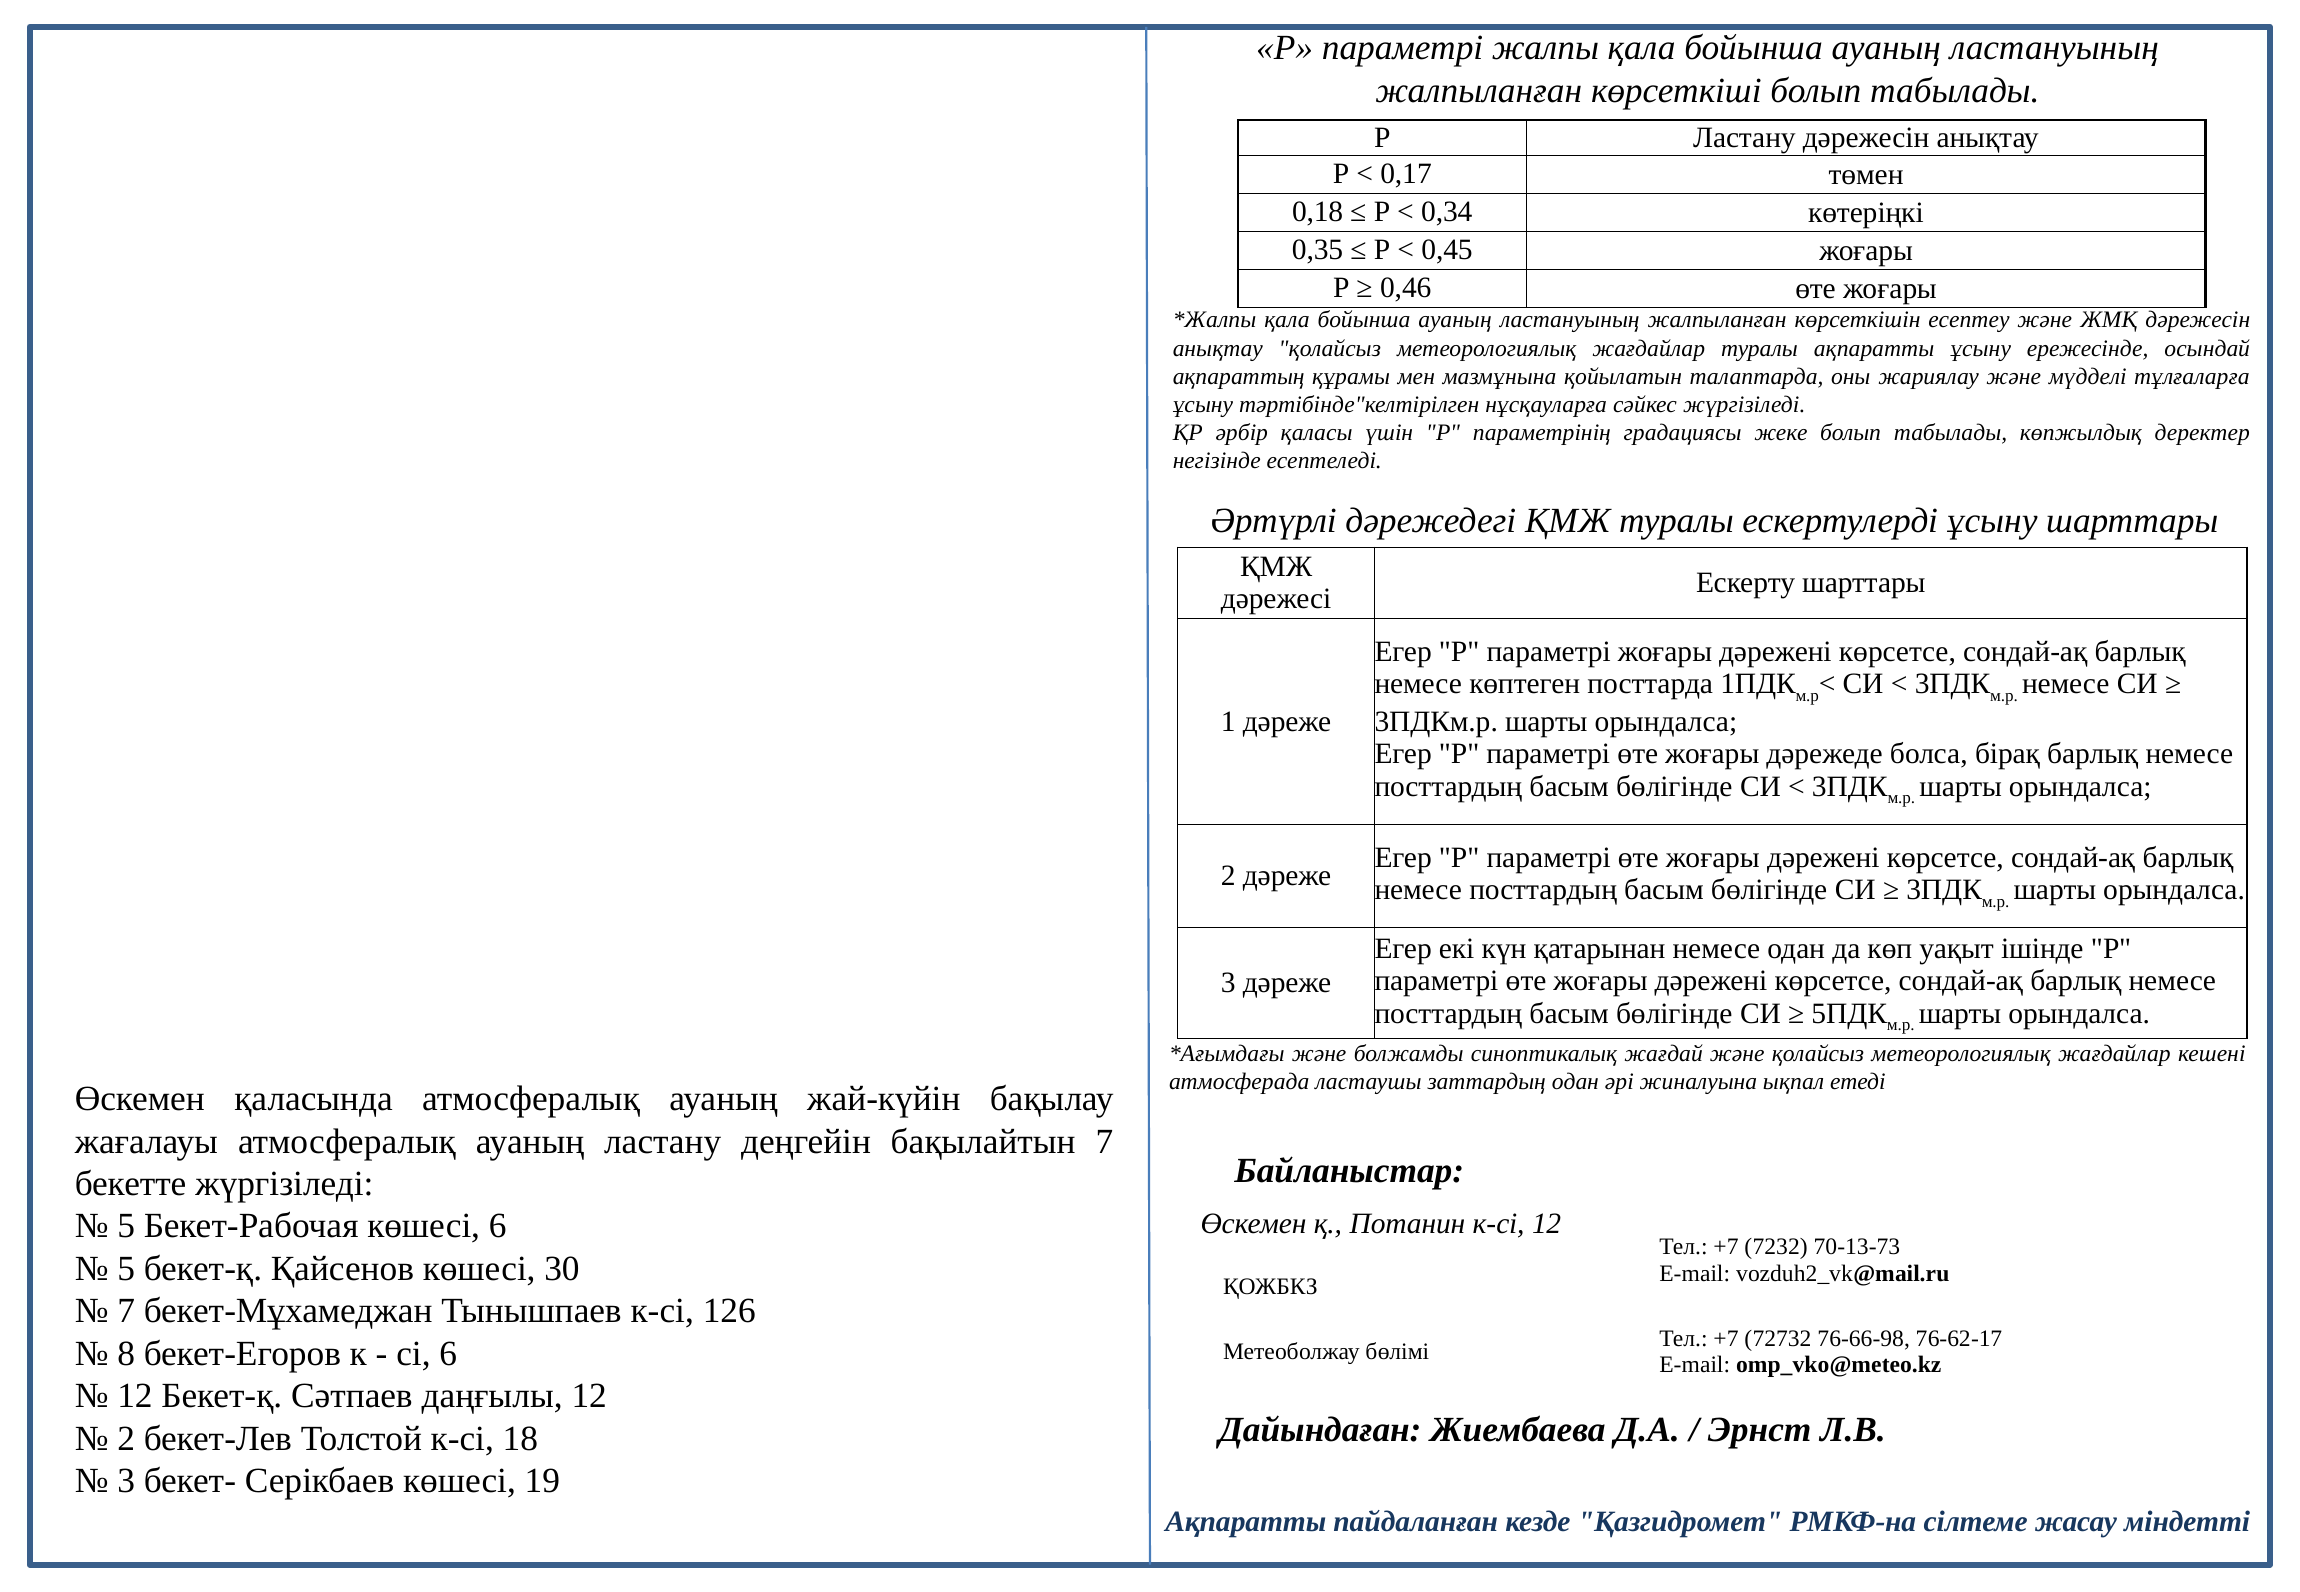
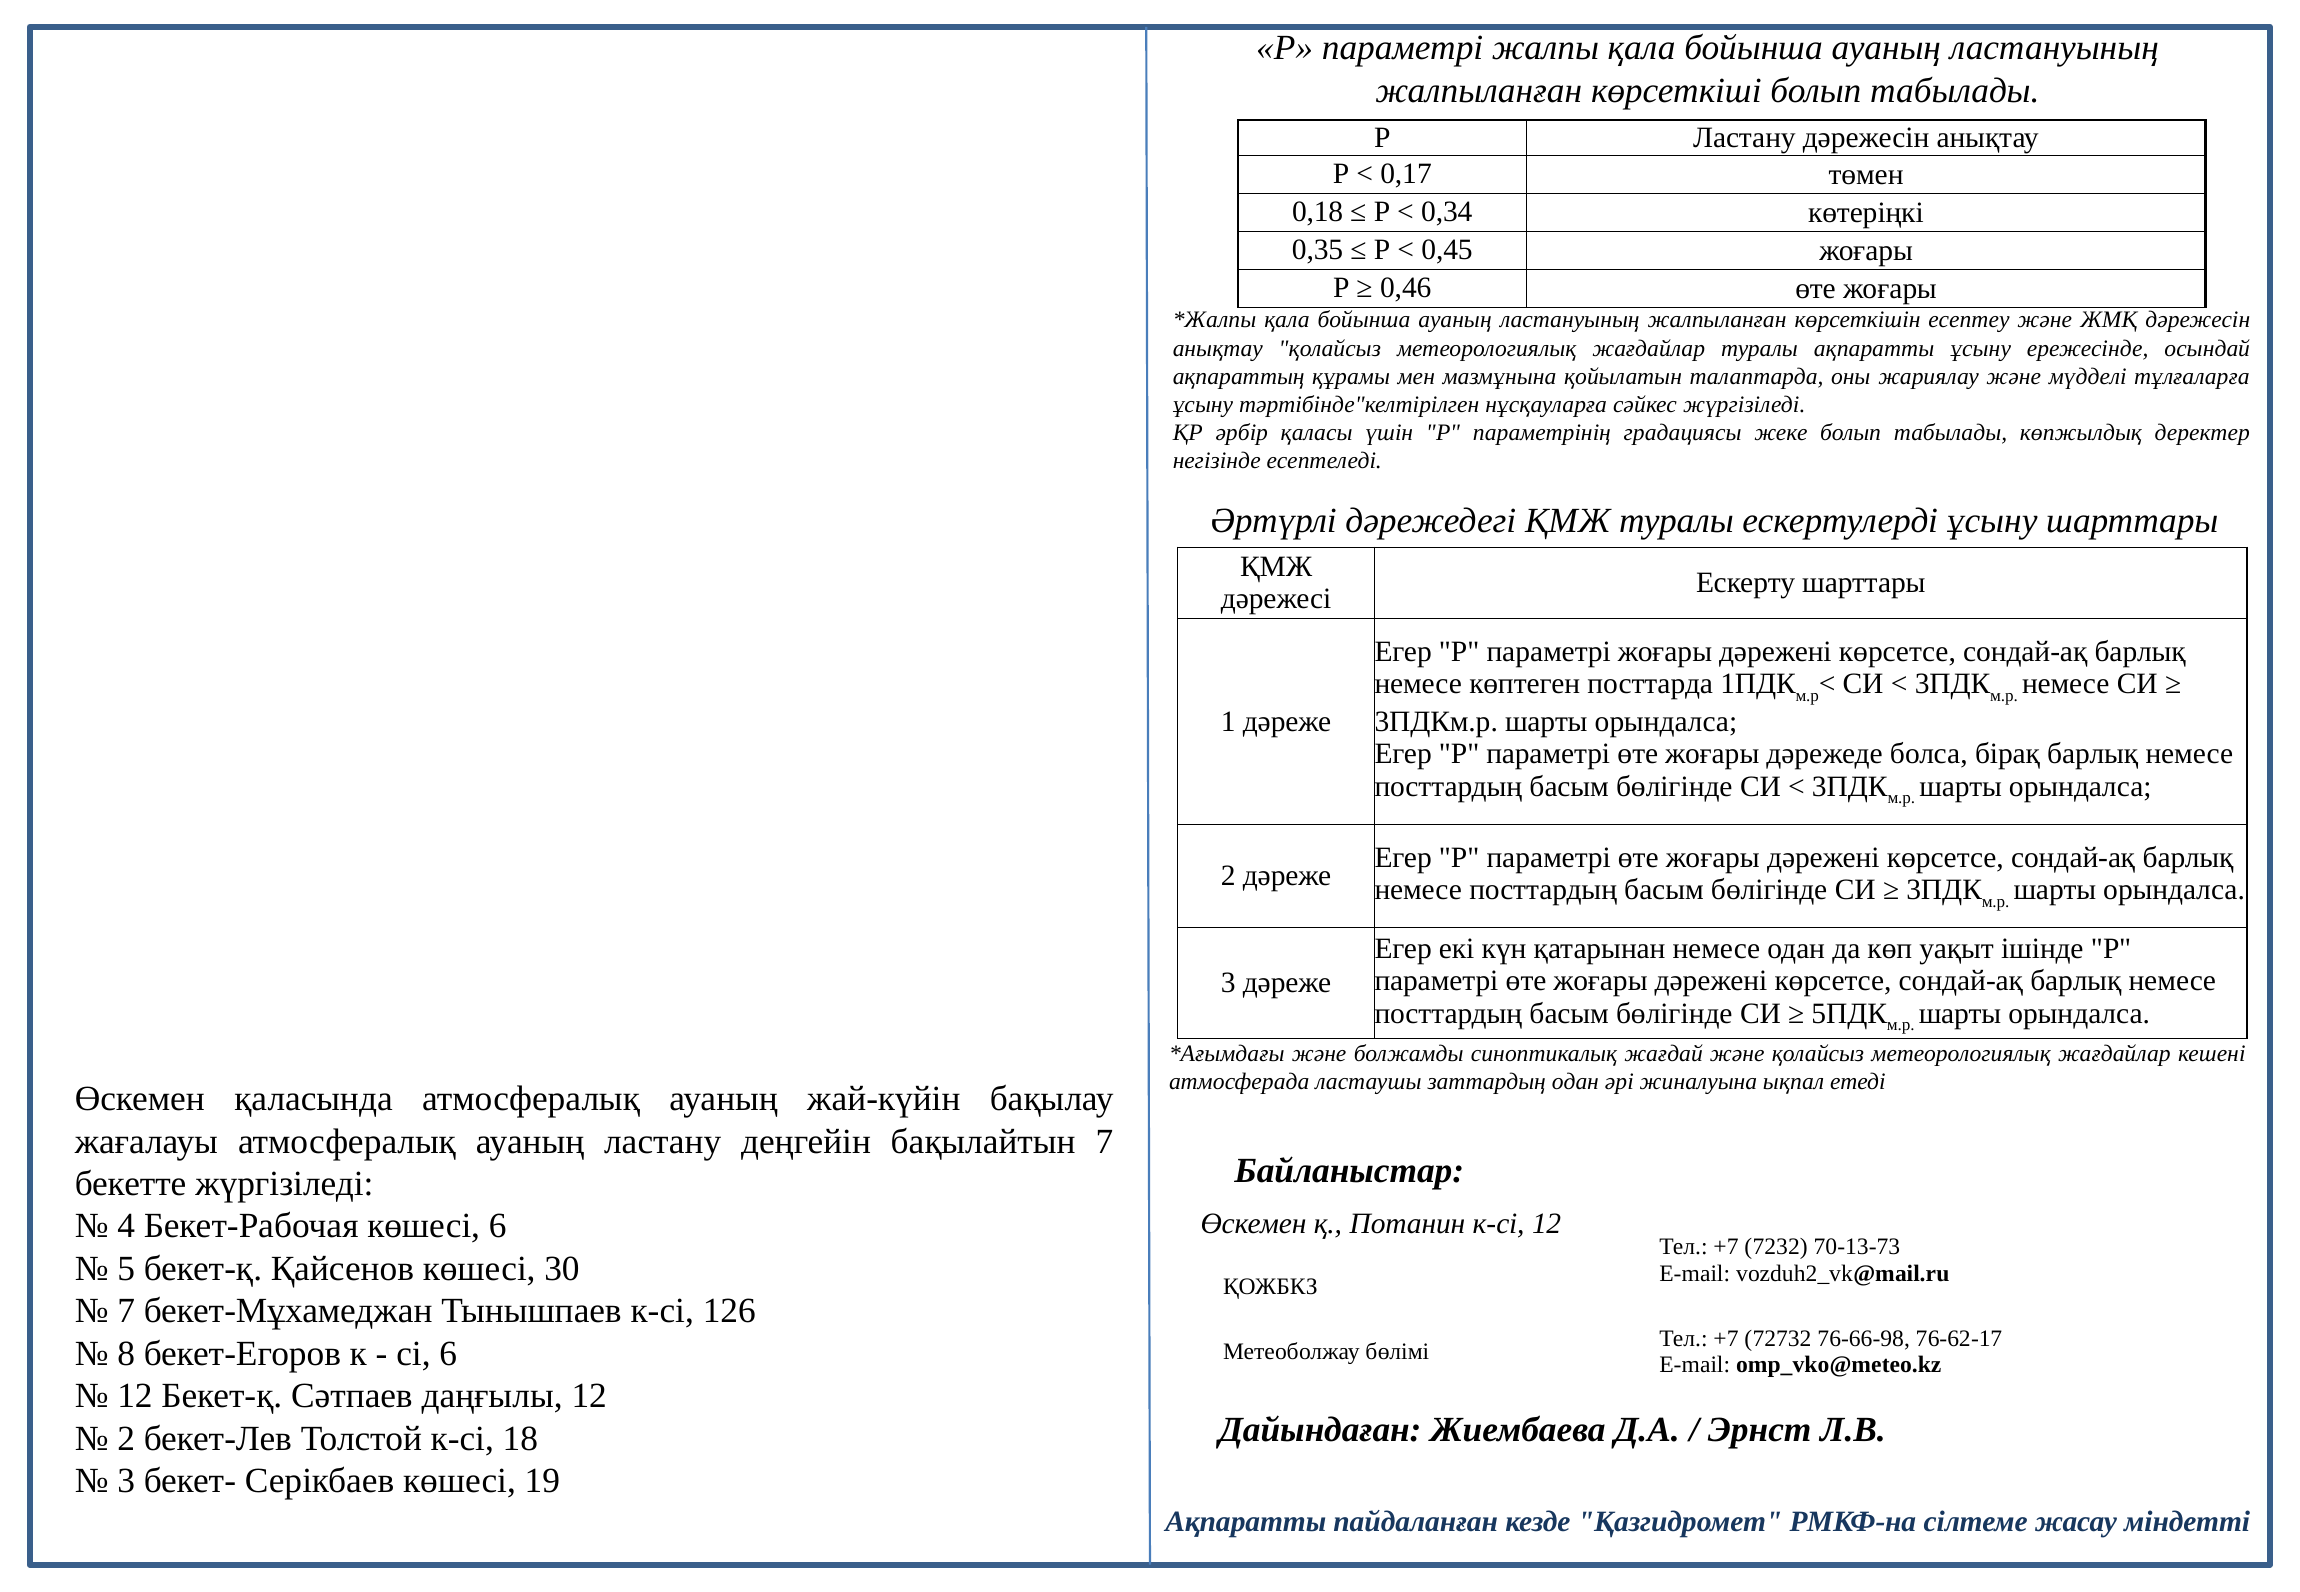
5 at (126, 1227): 5 -> 4
